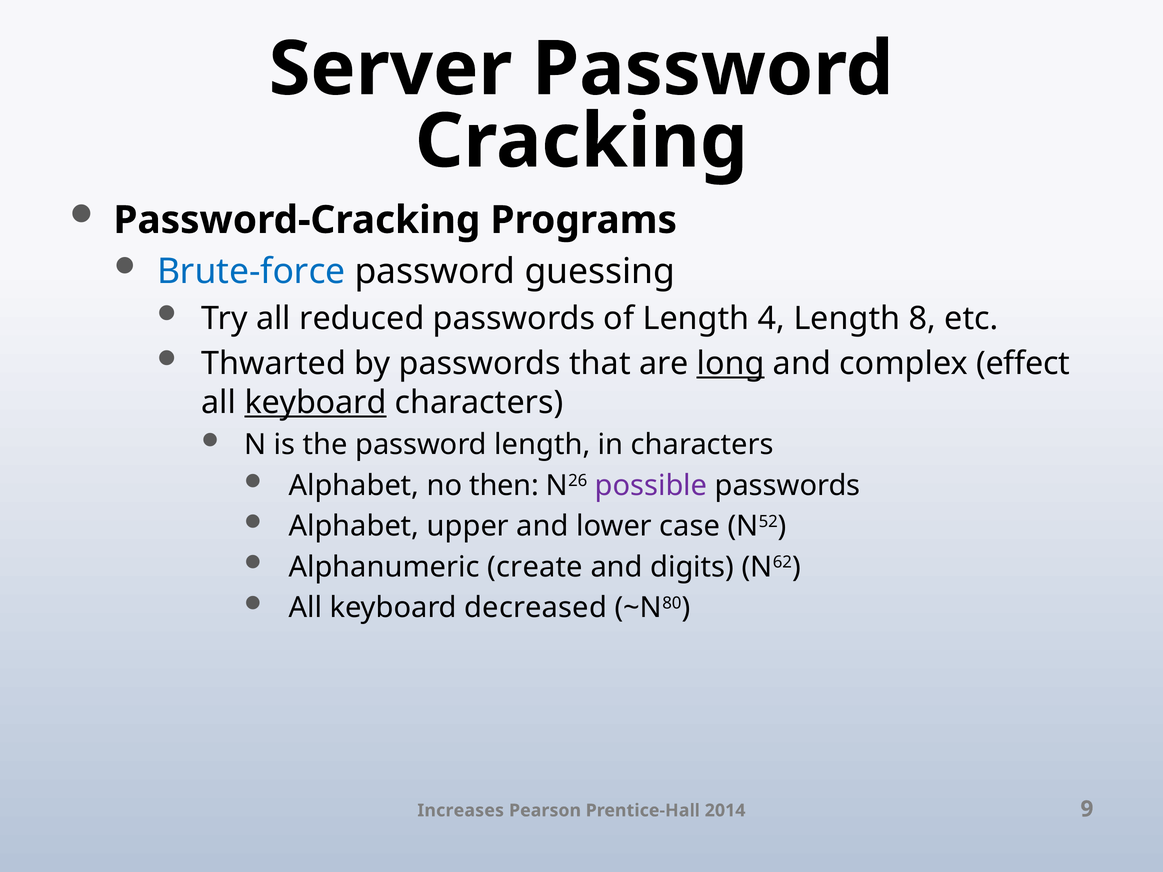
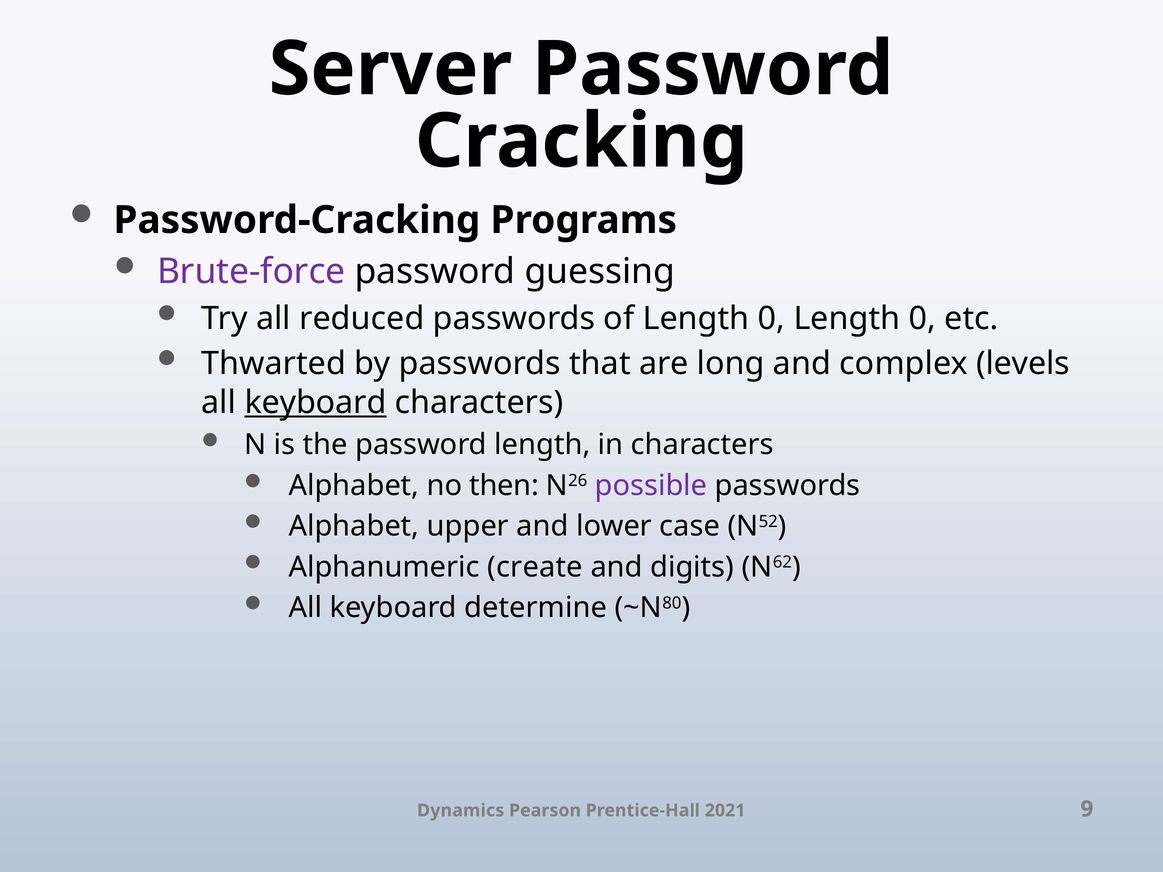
Brute-force colour: blue -> purple
of Length 4: 4 -> 0
8 at (922, 319): 8 -> 0
long underline: present -> none
effect: effect -> levels
decreased: decreased -> determine
Increases: Increases -> Dynamics
2014: 2014 -> 2021
